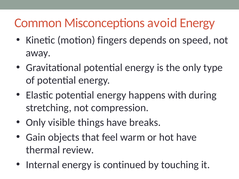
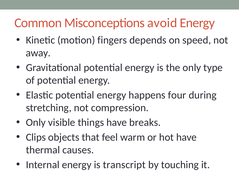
with: with -> four
Gain: Gain -> Clips
review: review -> causes
continued: continued -> transcript
